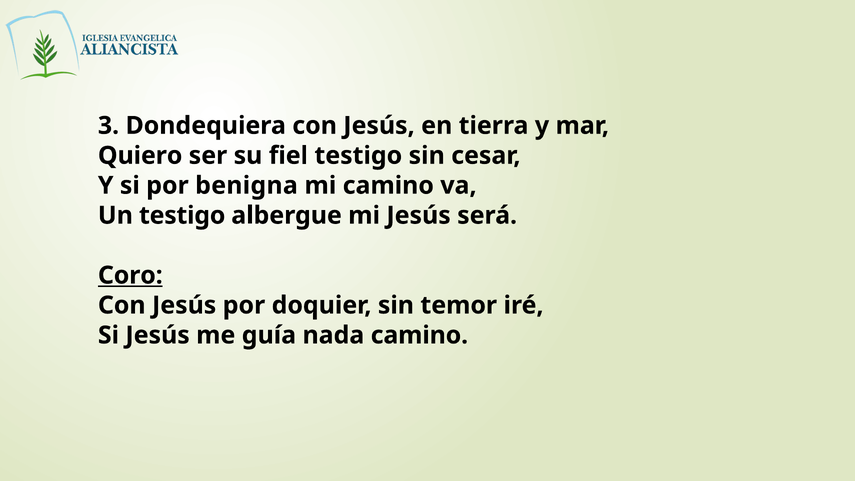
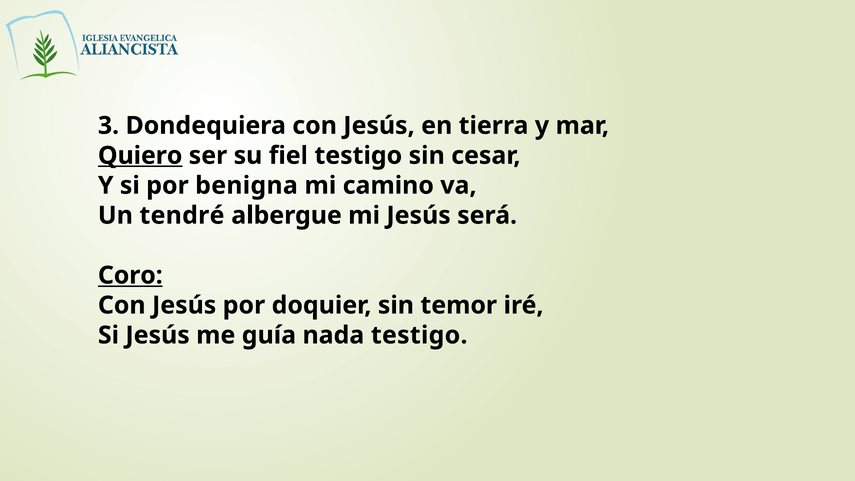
Quiero underline: none -> present
Un testigo: testigo -> tendré
nada camino: camino -> testigo
